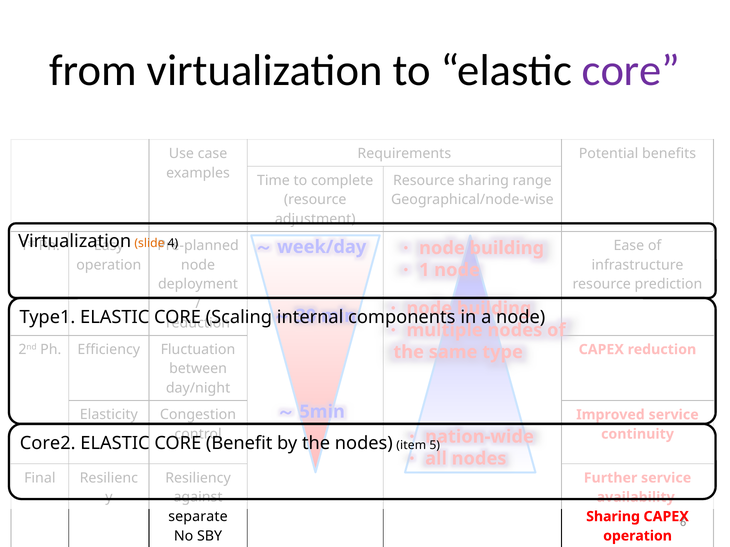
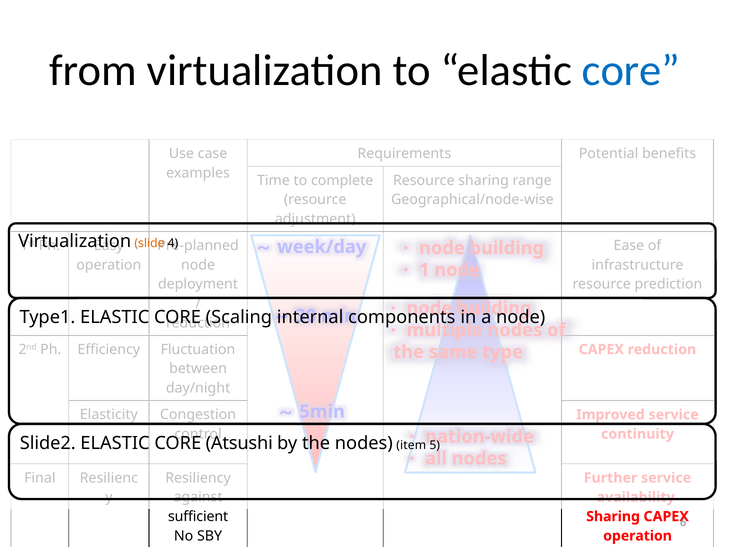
core at (631, 71) colour: purple -> blue
Core2: Core2 -> Slide2
Benefit: Benefit -> Atsushi
separate: separate -> sufficient
